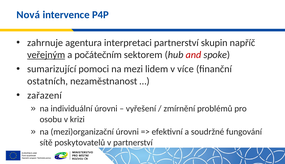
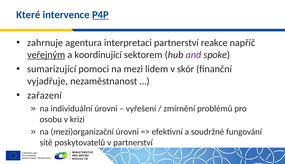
Nová: Nová -> Které
P4P underline: none -> present
skupin: skupin -> reakce
počátečním: počátečním -> koordinující
and colour: red -> purple
více: více -> skór
ostatních: ostatních -> vyjadřuje
